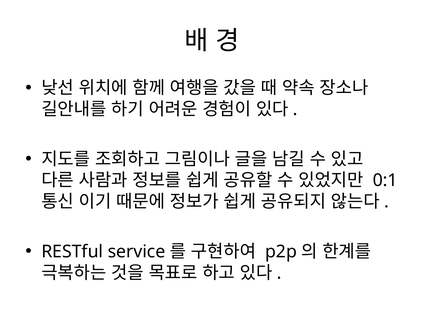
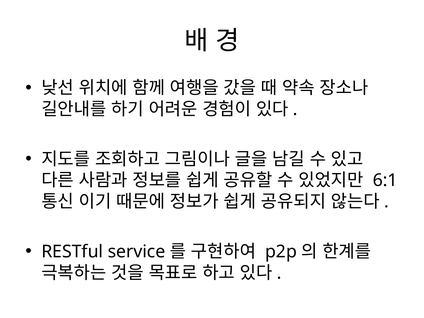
0:1: 0:1 -> 6:1
